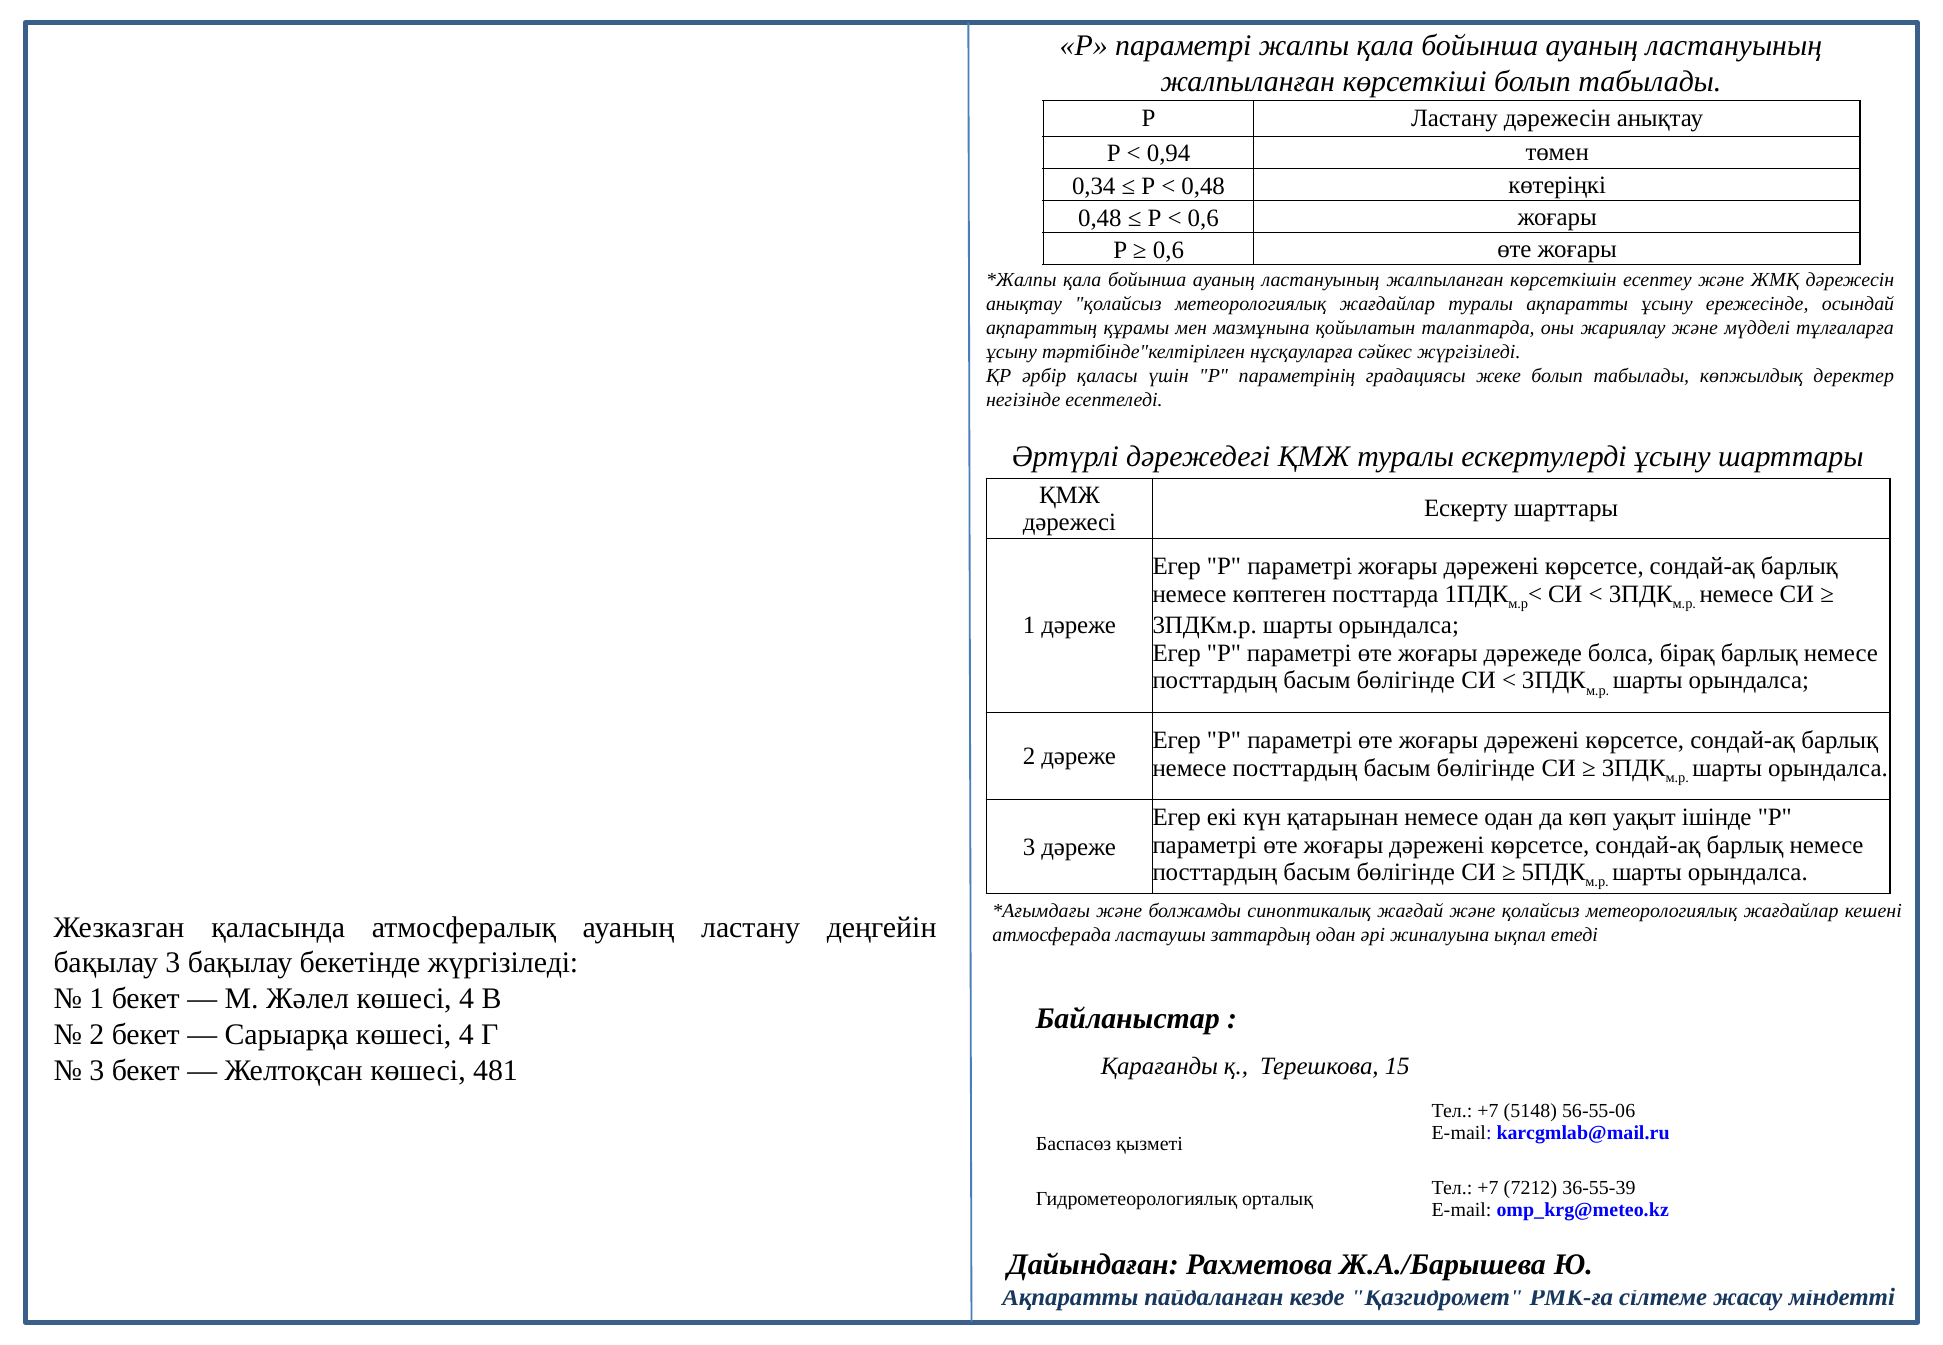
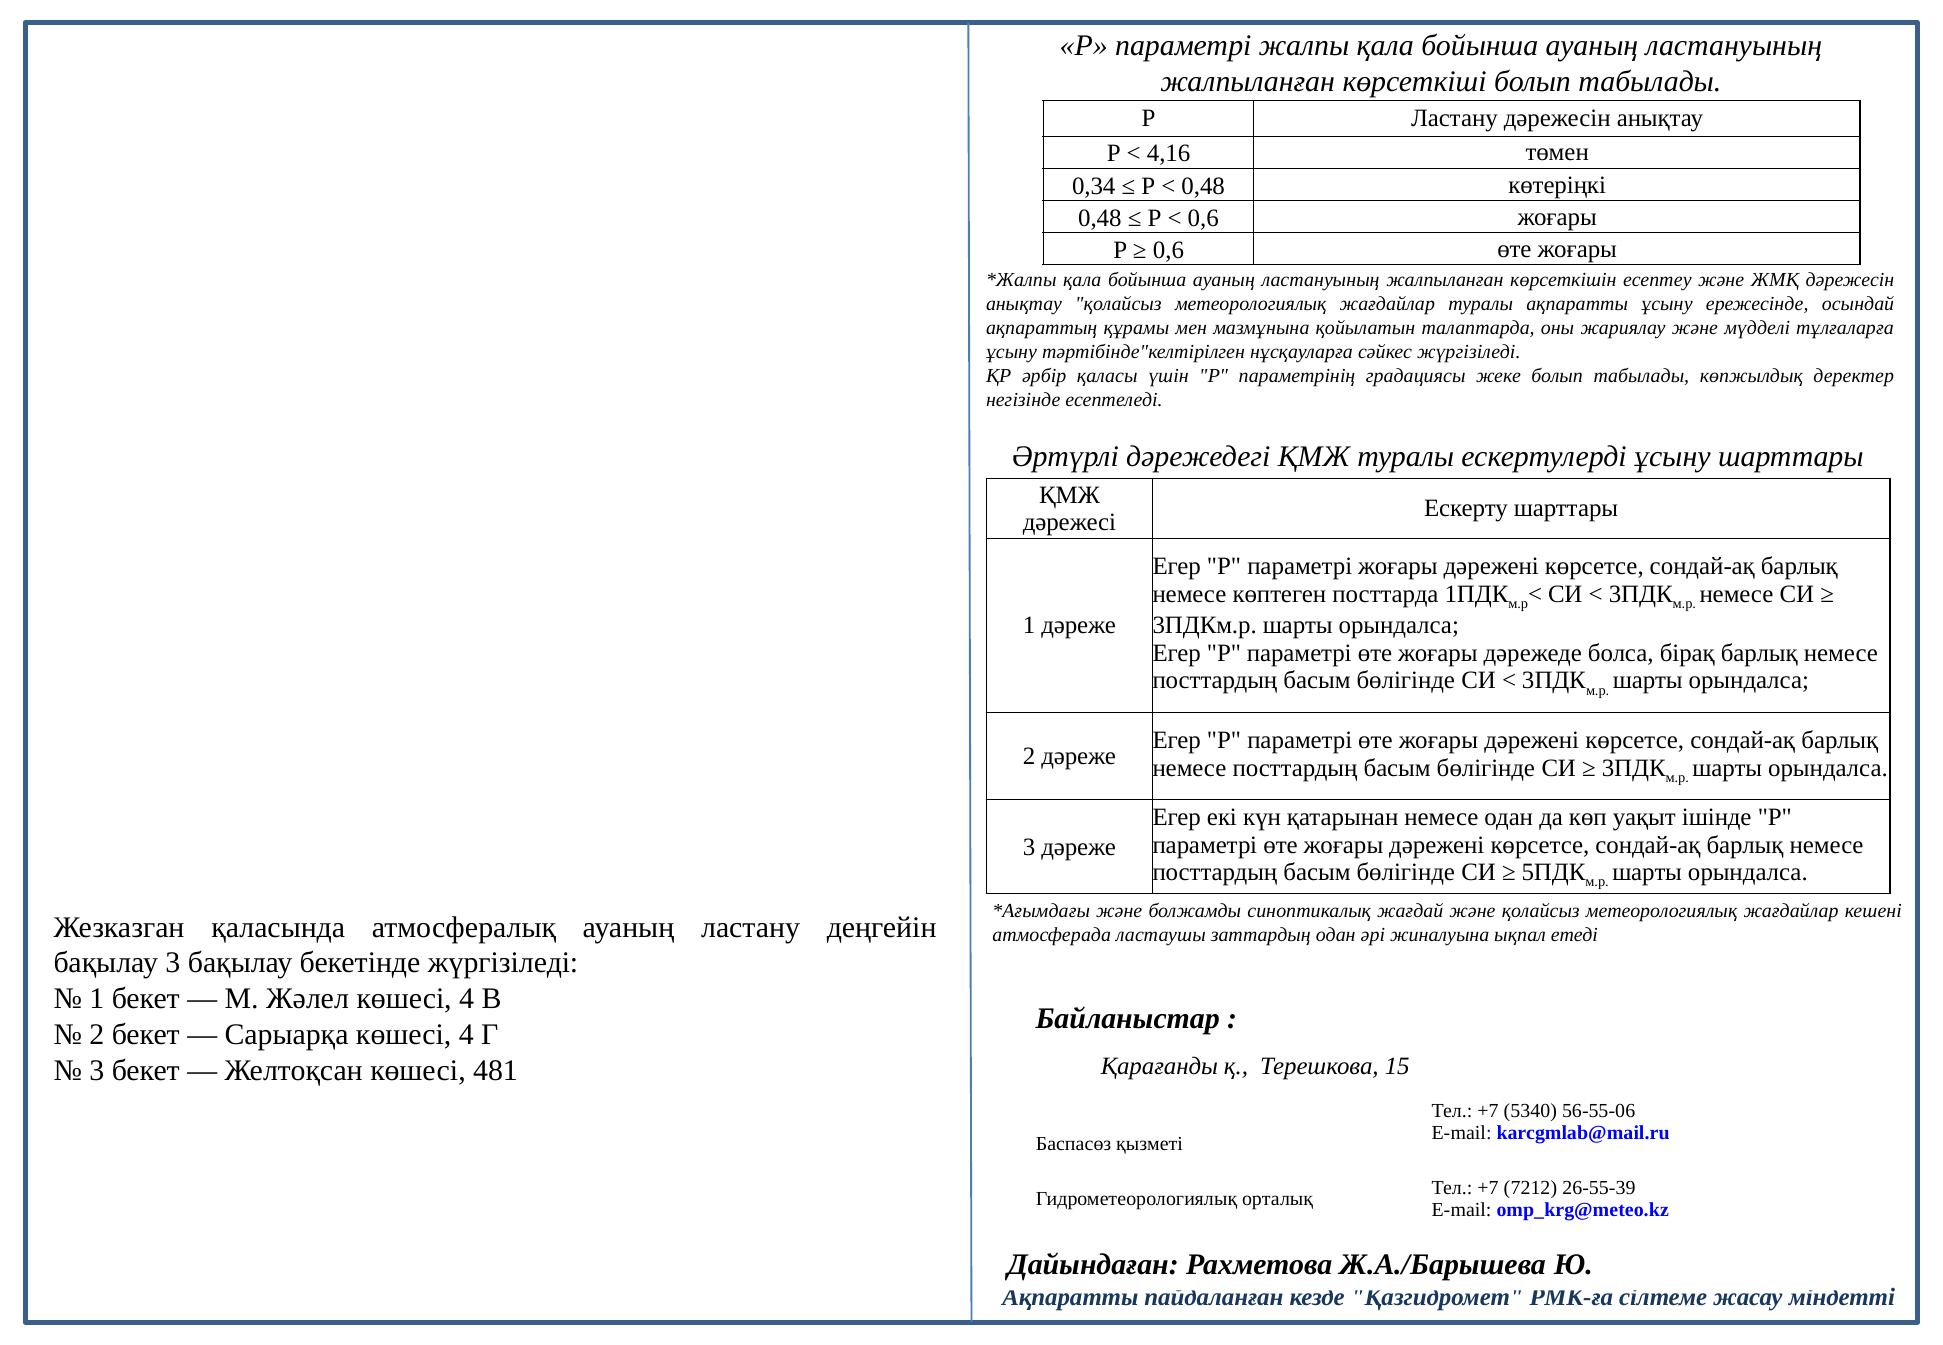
0,94: 0,94 -> 4,16
5148: 5148 -> 5340
36-55-39: 36-55-39 -> 26-55-39
